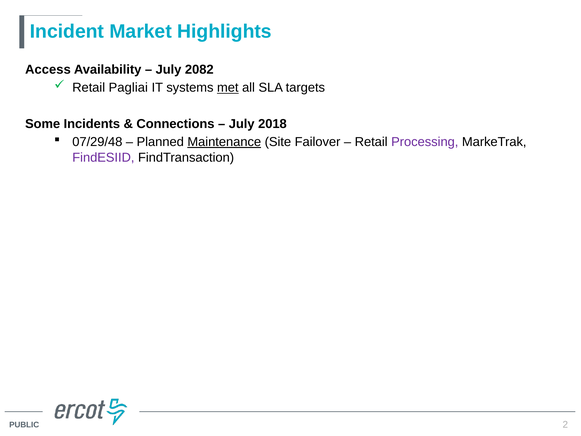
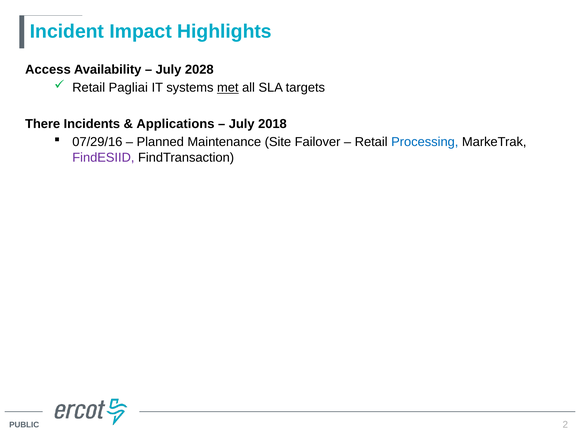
Market: Market -> Impact
2082: 2082 -> 2028
Some: Some -> There
Connections: Connections -> Applications
07/29/48: 07/29/48 -> 07/29/16
Maintenance underline: present -> none
Processing colour: purple -> blue
